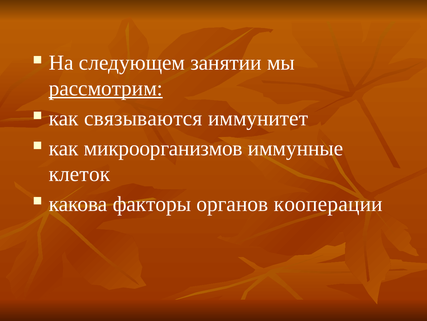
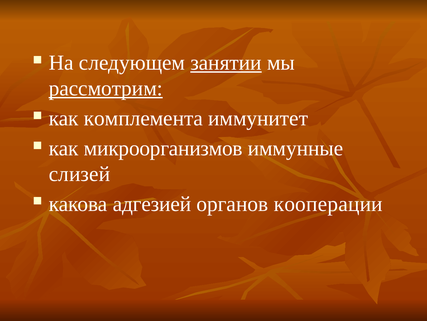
занятии underline: none -> present
связываются: связываются -> комплемента
клеток: клеток -> слизей
факторы: факторы -> адгезией
